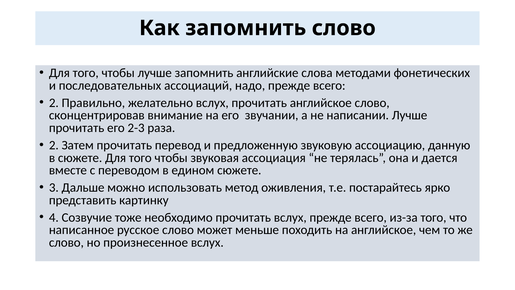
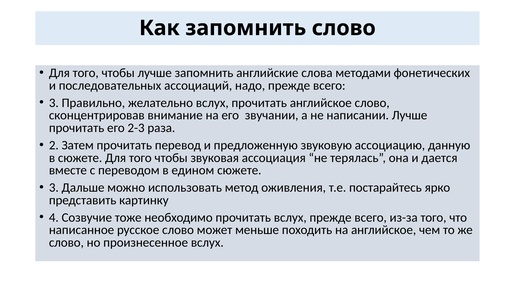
2 at (54, 103): 2 -> 3
